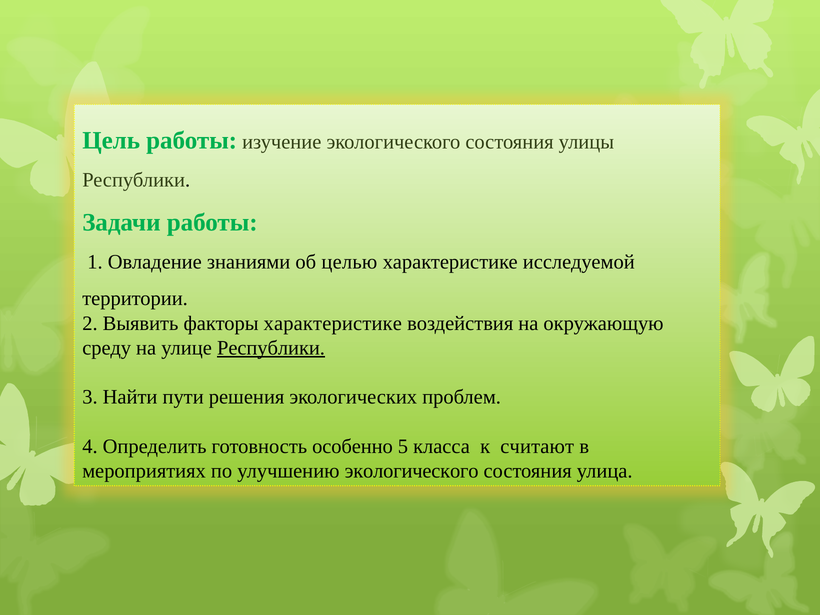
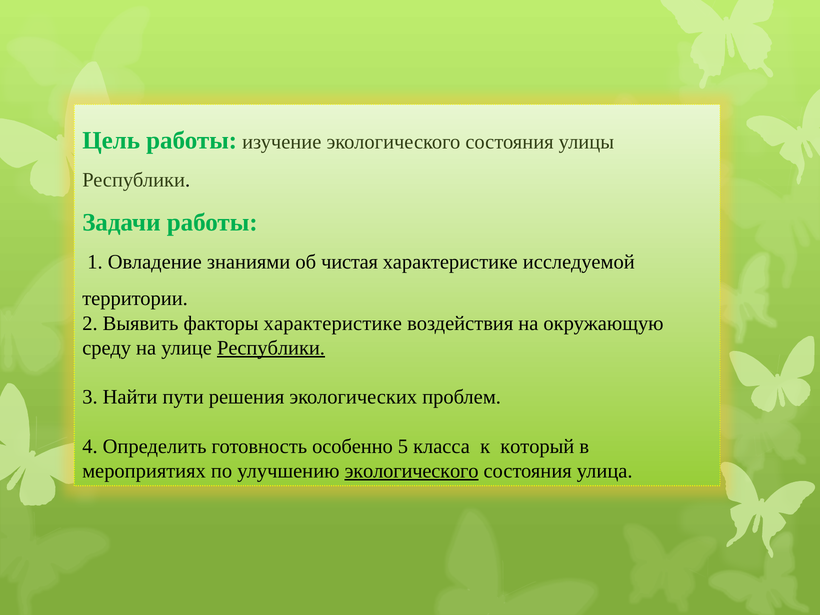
целью: целью -> чистая
считают: считают -> который
экологического at (412, 471) underline: none -> present
